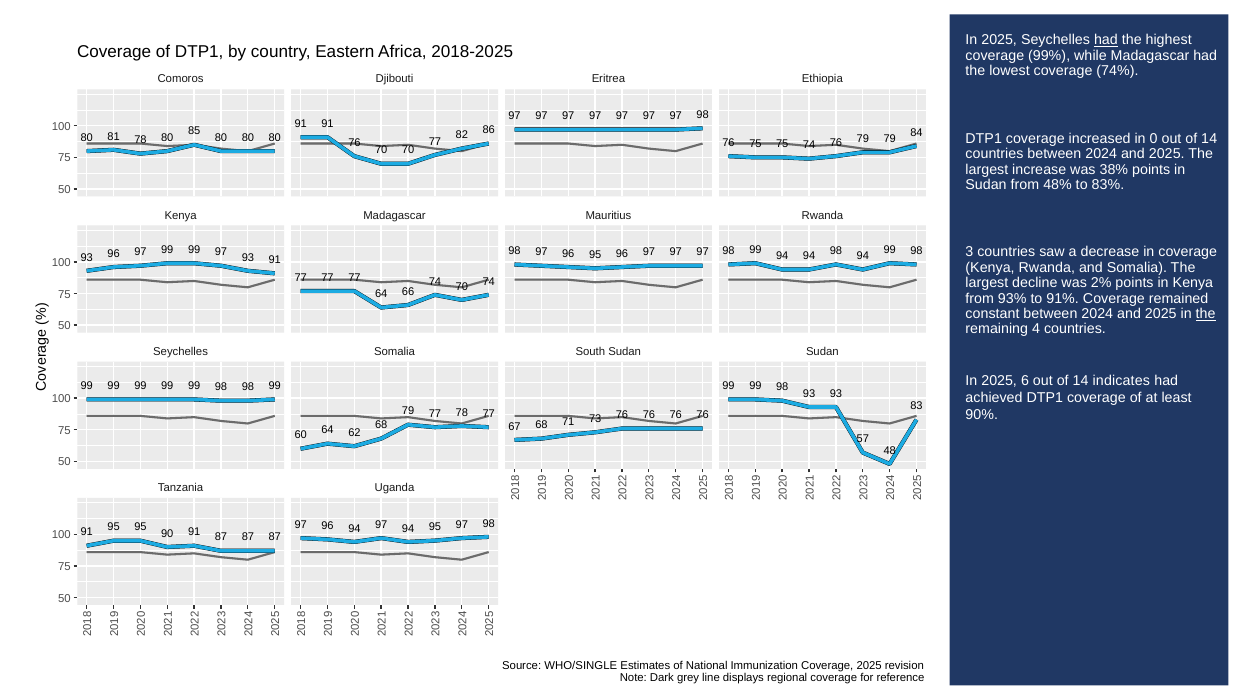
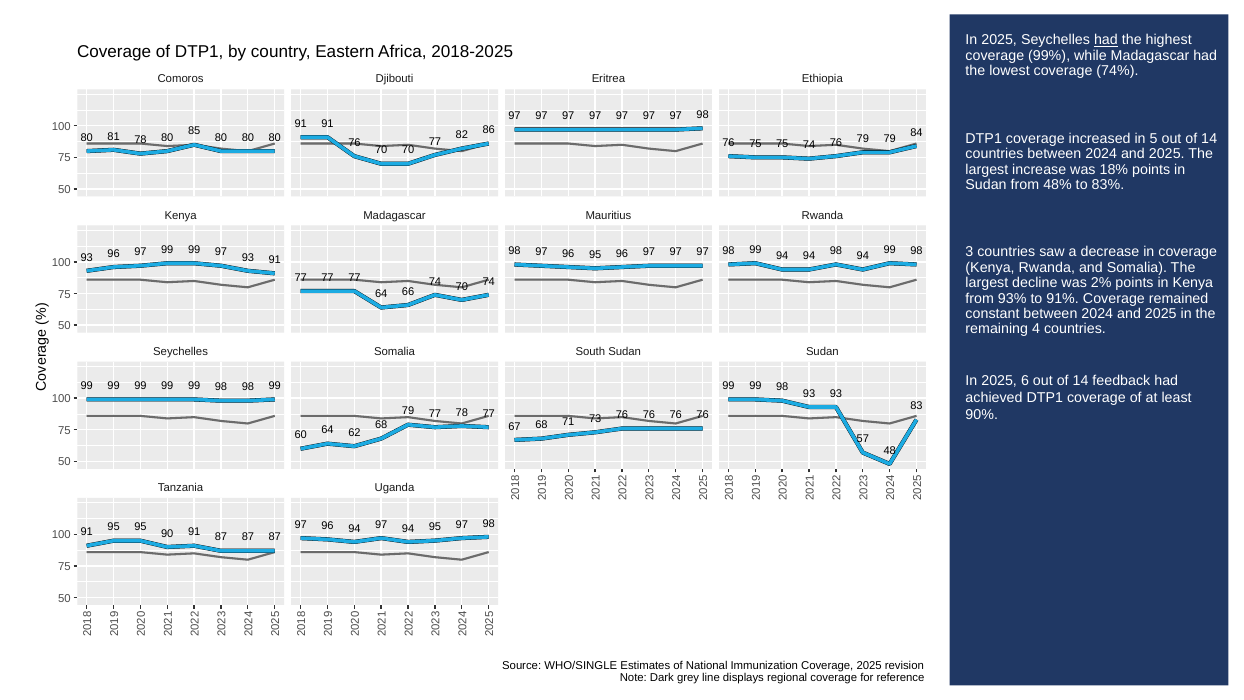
in 0: 0 -> 5
38%: 38% -> 18%
the at (1206, 314) underline: present -> none
indicates: indicates -> feedback
